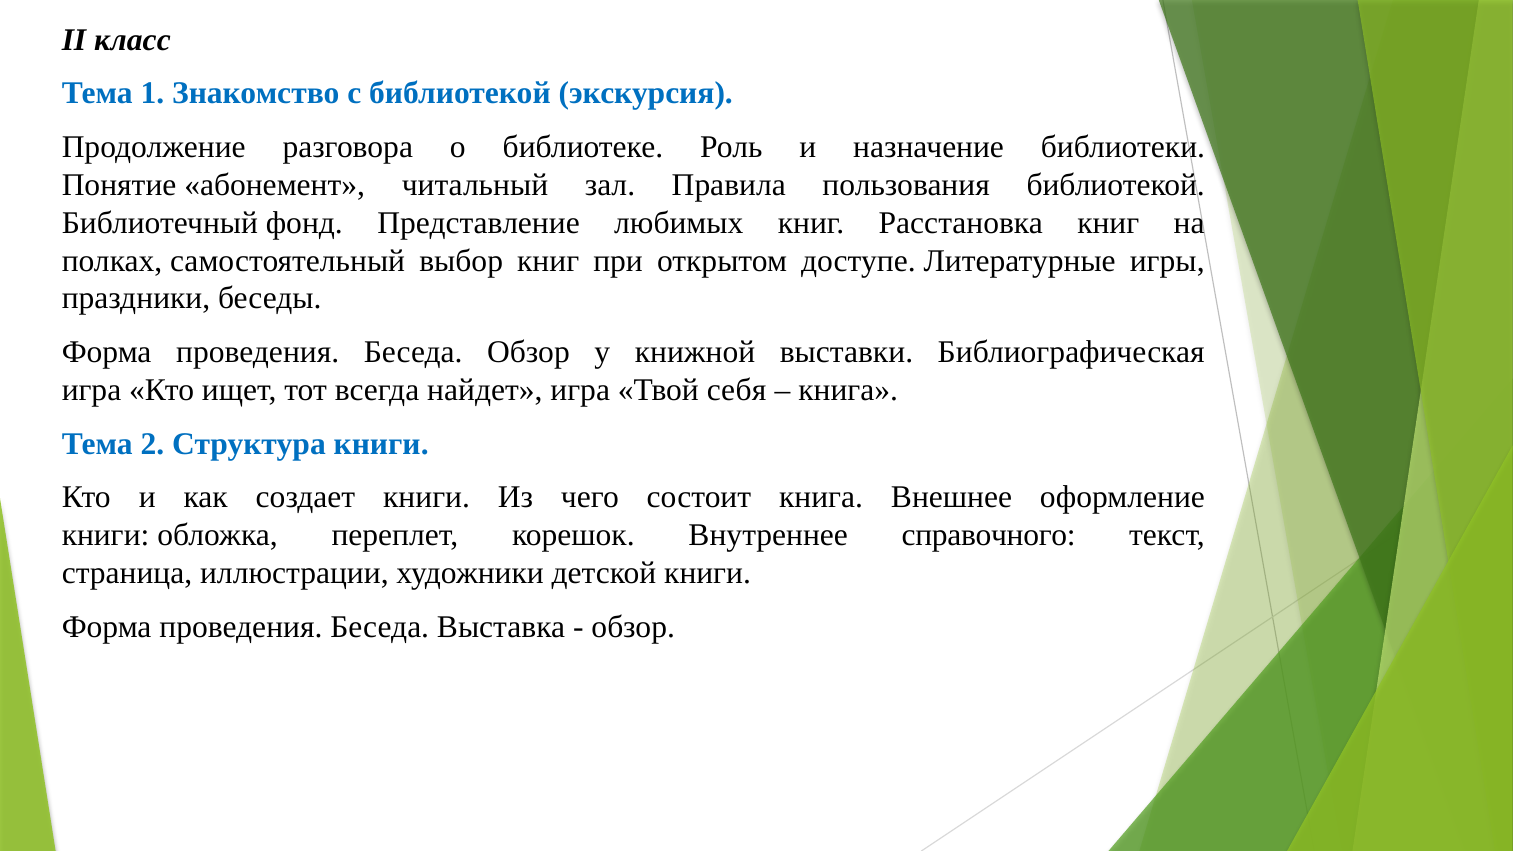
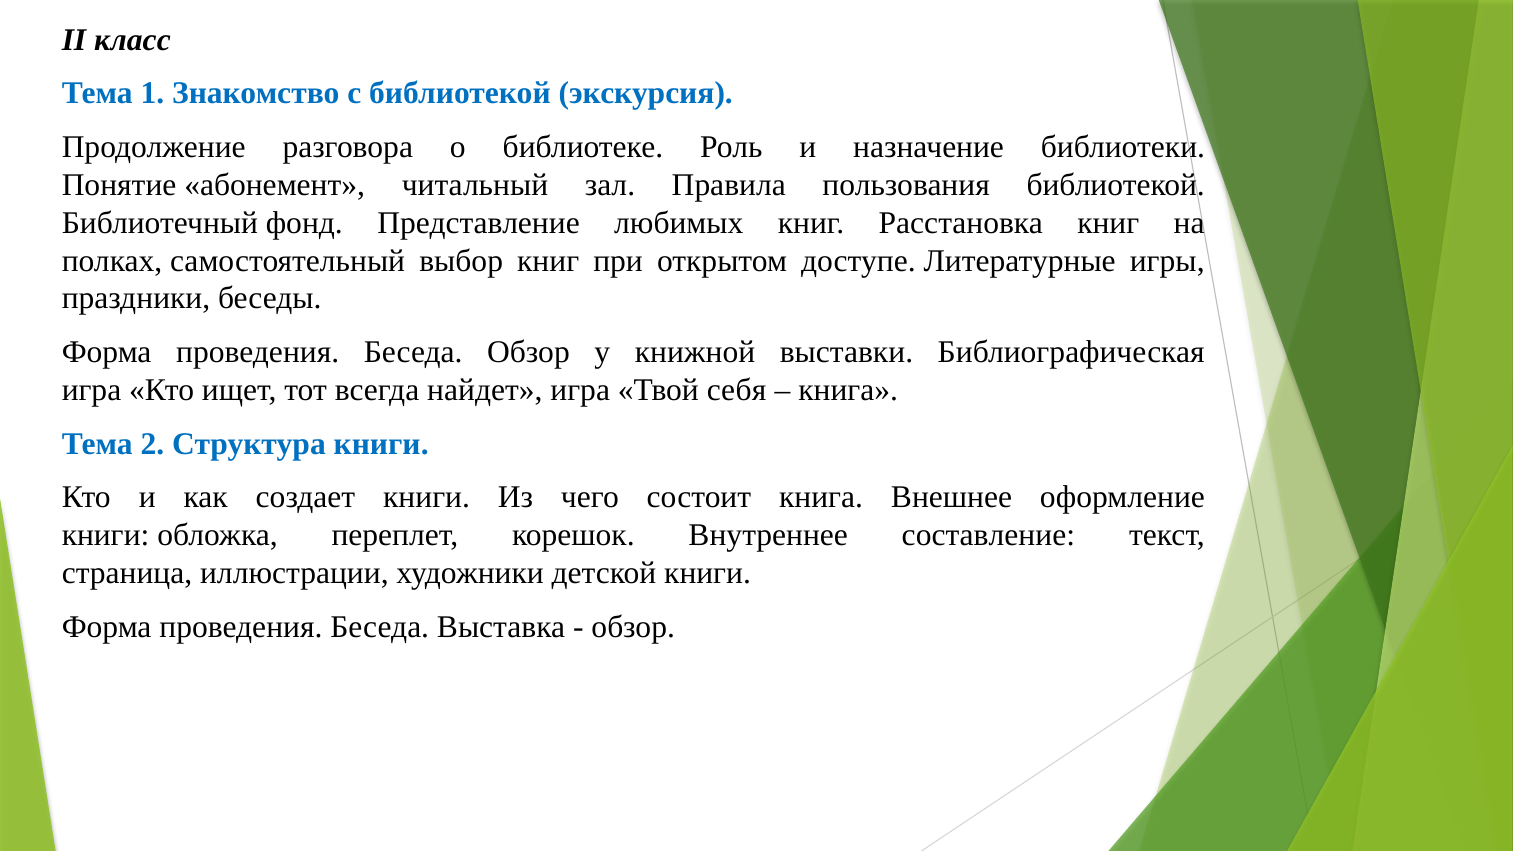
справочного: справочного -> составление
